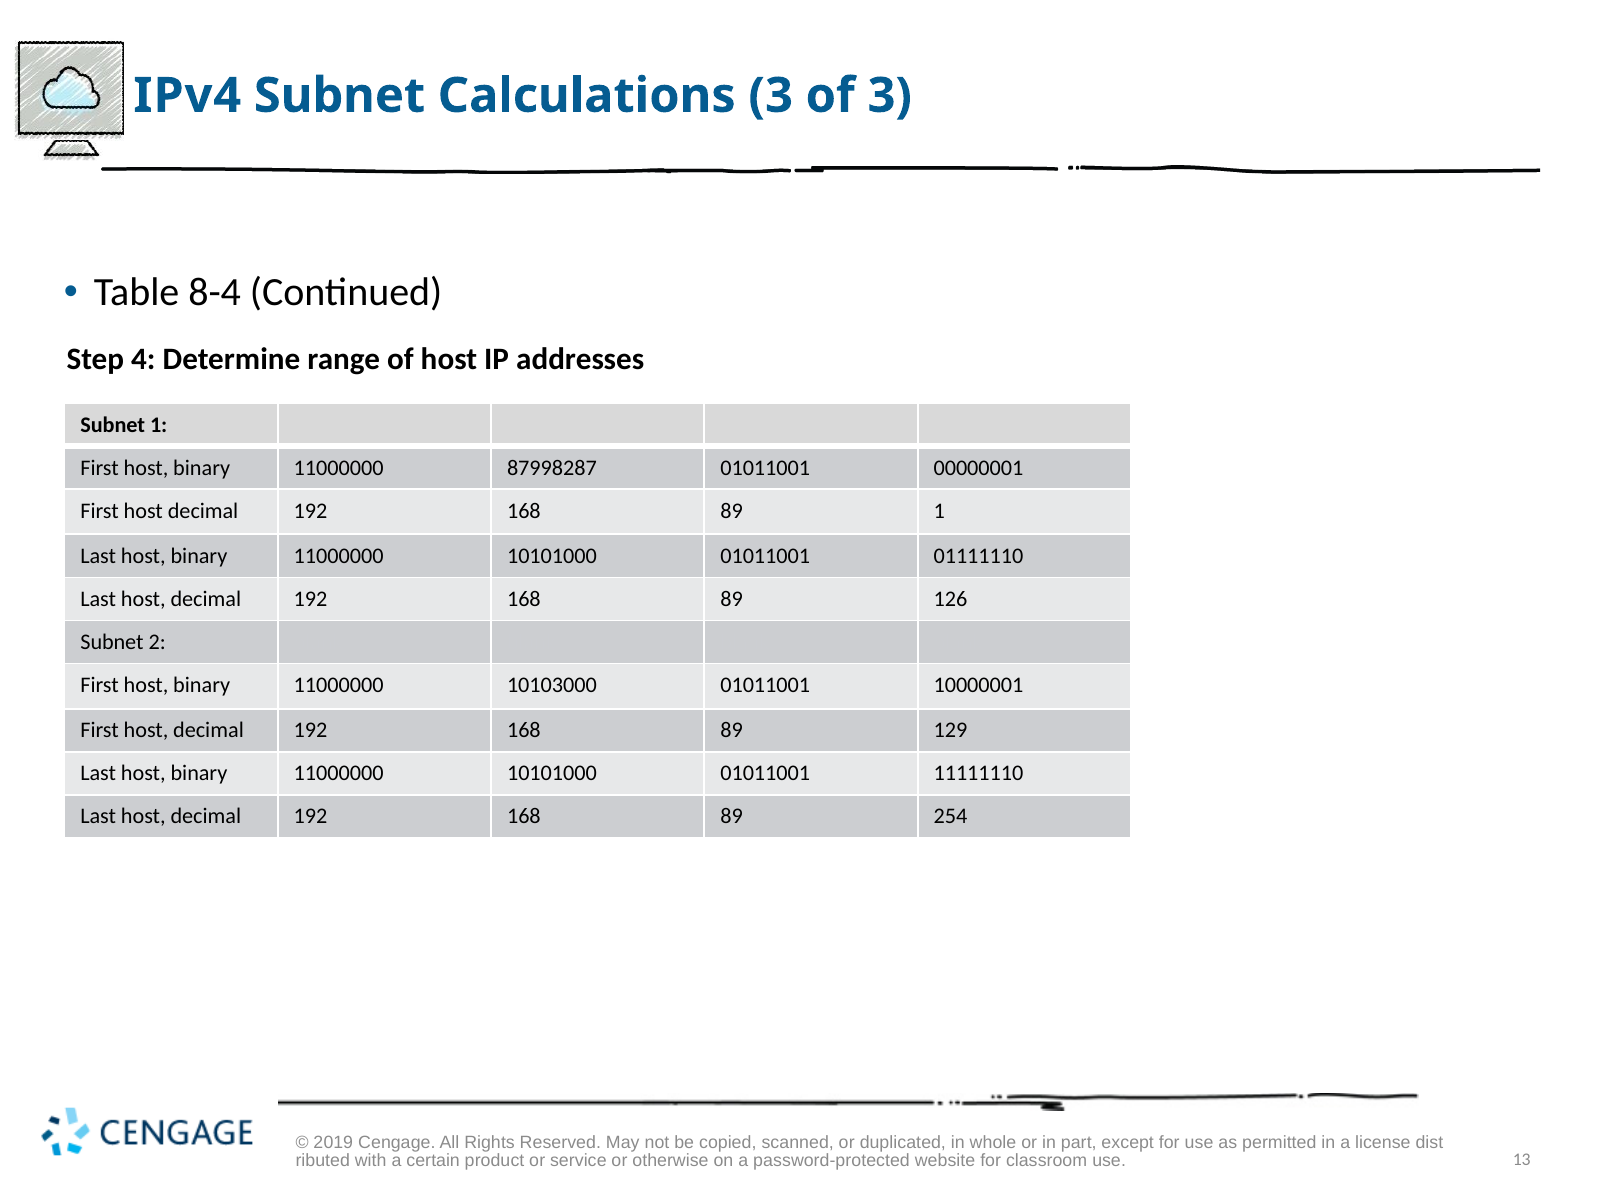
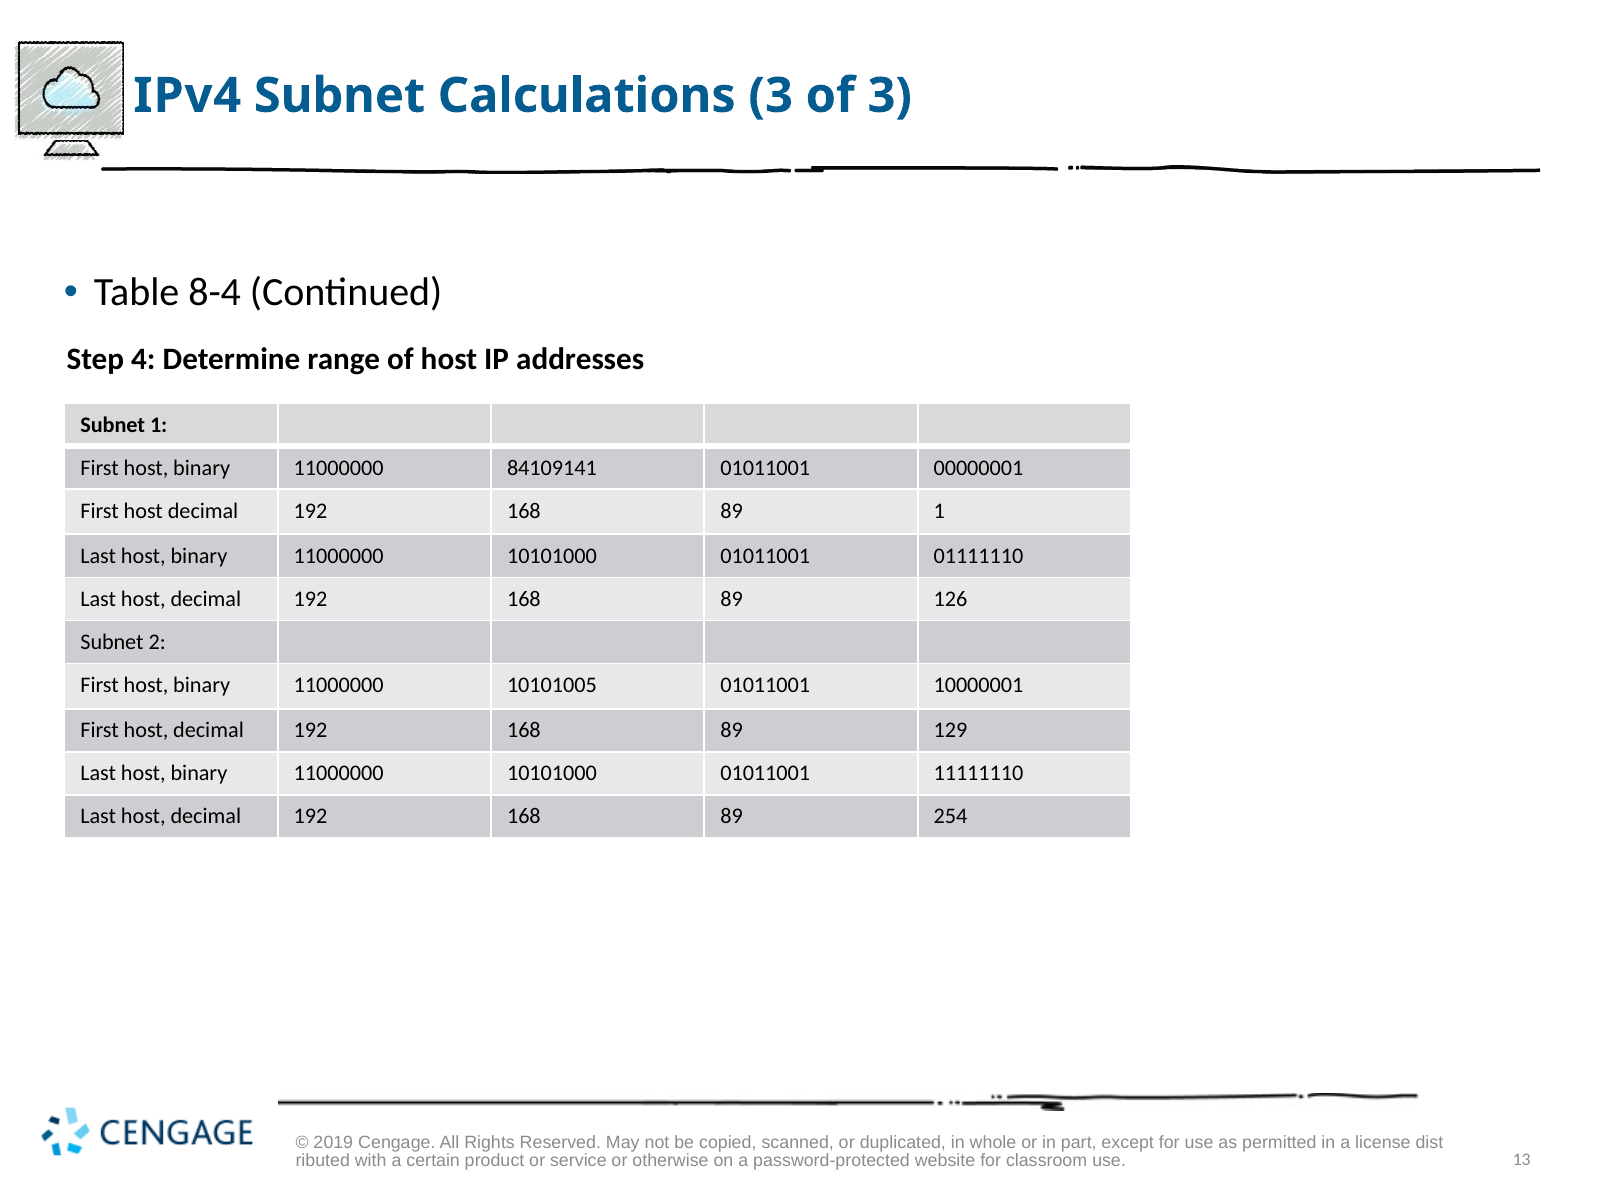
87998287: 87998287 -> 84109141
10103000: 10103000 -> 10101005
